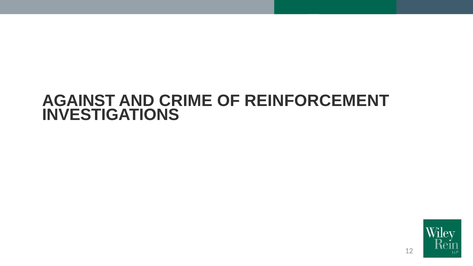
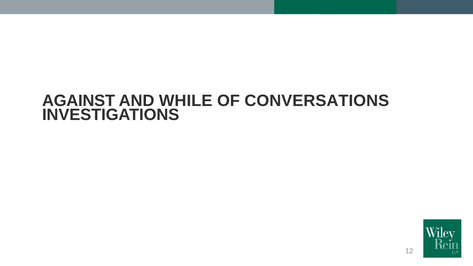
CRIME: CRIME -> WHILE
REINFORCEMENT: REINFORCEMENT -> CONVERSATIONS
